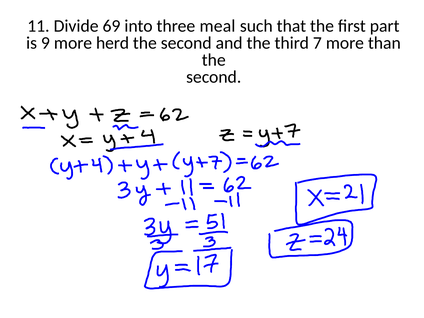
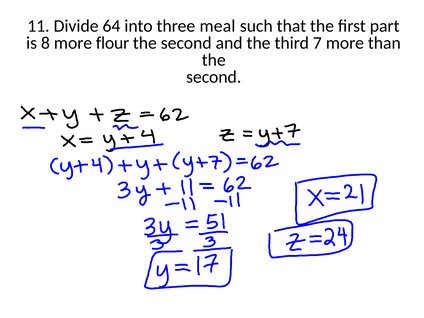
69: 69 -> 64
9: 9 -> 8
herd: herd -> flour
